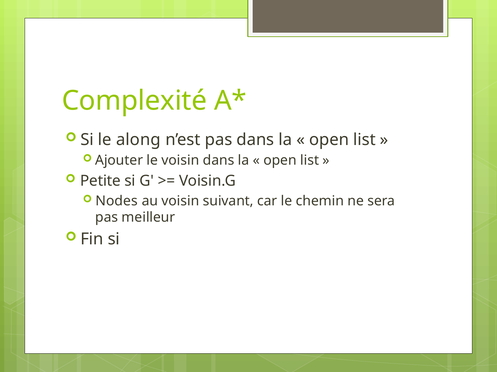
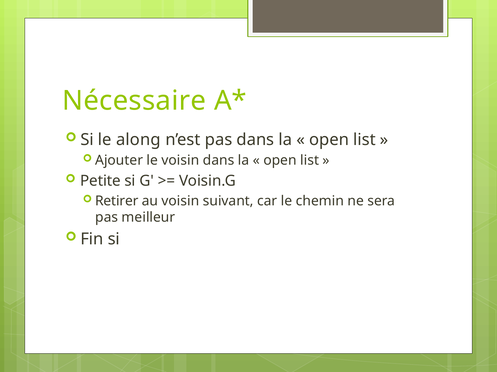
Complexité: Complexité -> Nécessaire
Nodes: Nodes -> Retirer
